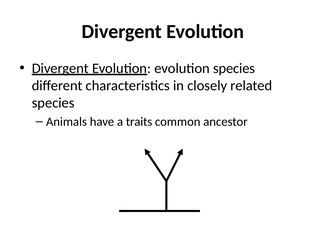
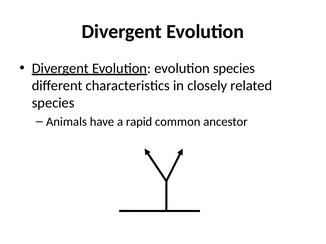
traits: traits -> rapid
